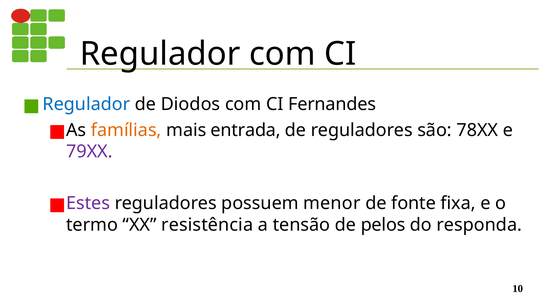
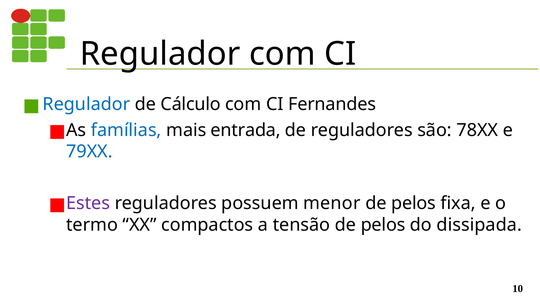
Diodos: Diodos -> Cálculo
famílias colour: orange -> blue
79XX colour: purple -> blue
fonte at (414, 203): fonte -> pelos
resistência: resistência -> compactos
responda: responda -> dissipada
